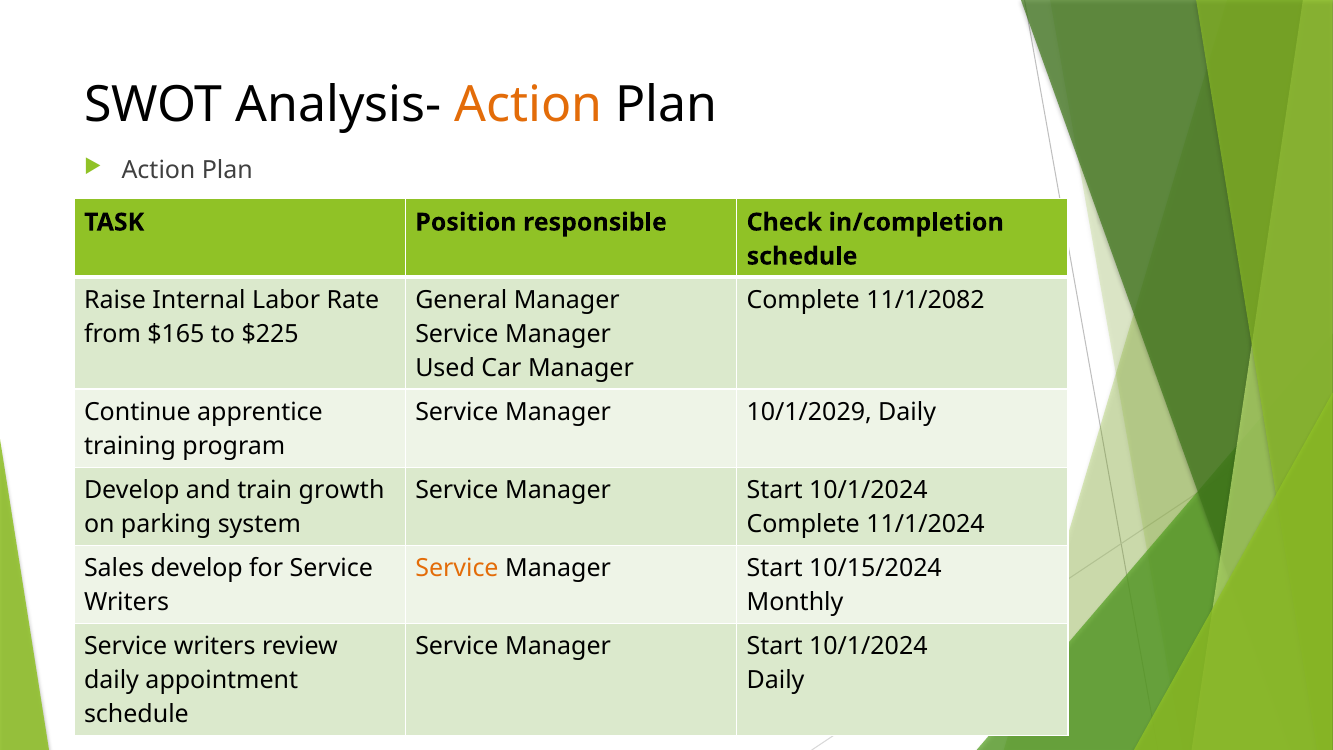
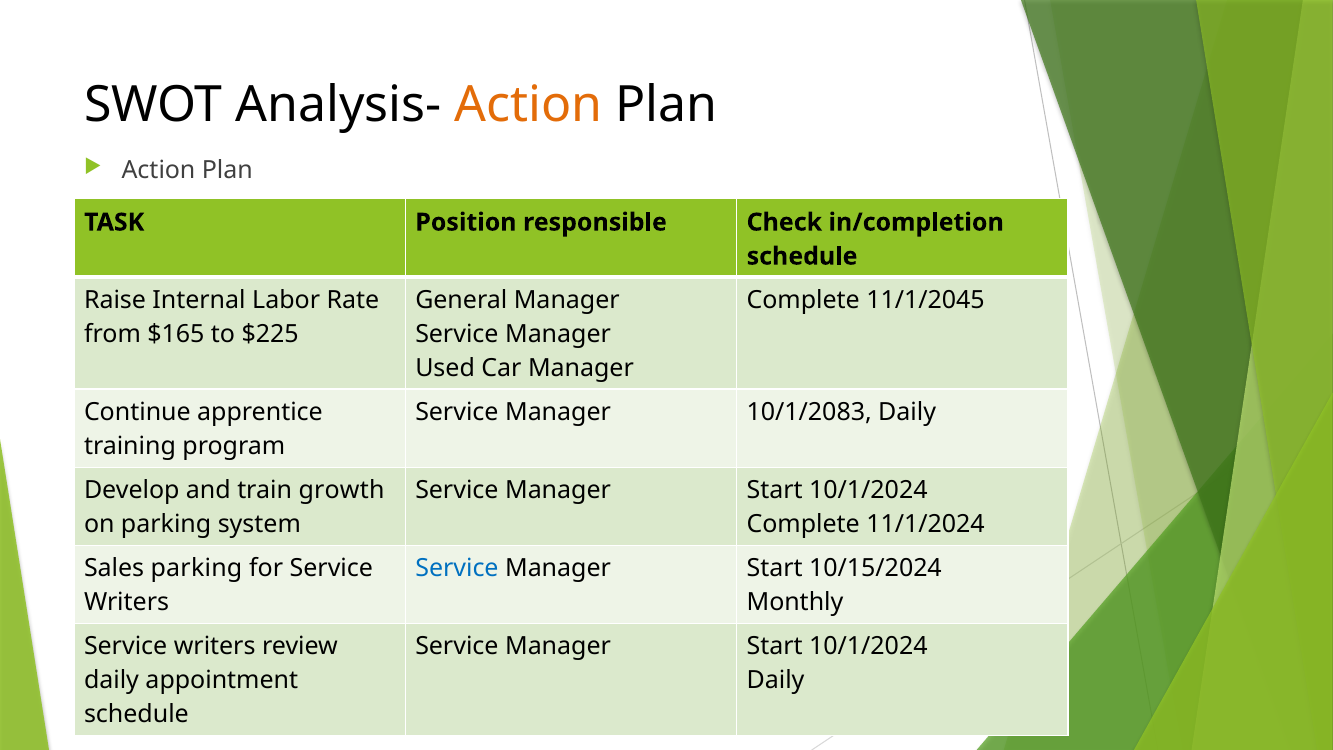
11/1/2082: 11/1/2082 -> 11/1/2045
10/1/2029: 10/1/2029 -> 10/1/2083
Sales develop: develop -> parking
Service at (457, 568) colour: orange -> blue
